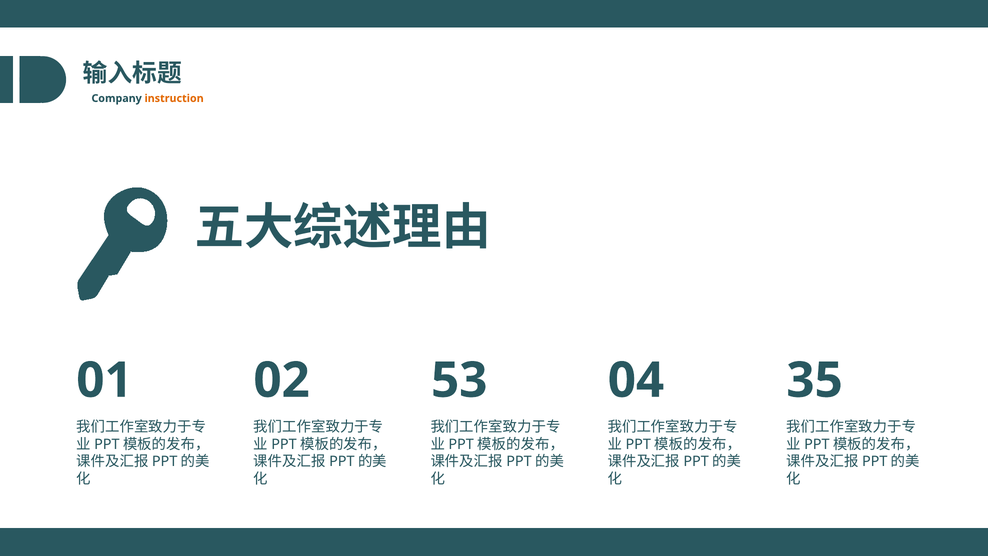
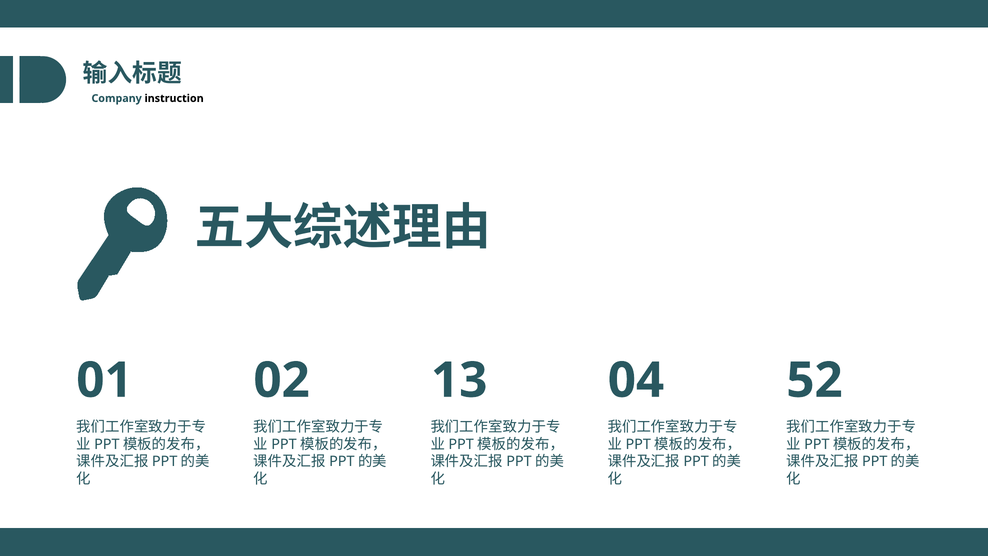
instruction colour: orange -> black
53: 53 -> 13
35: 35 -> 52
